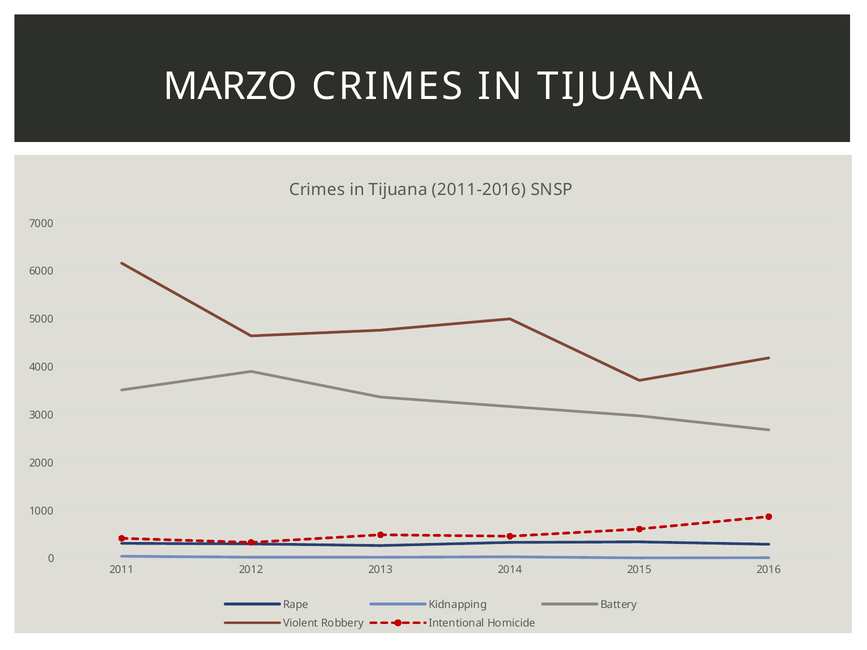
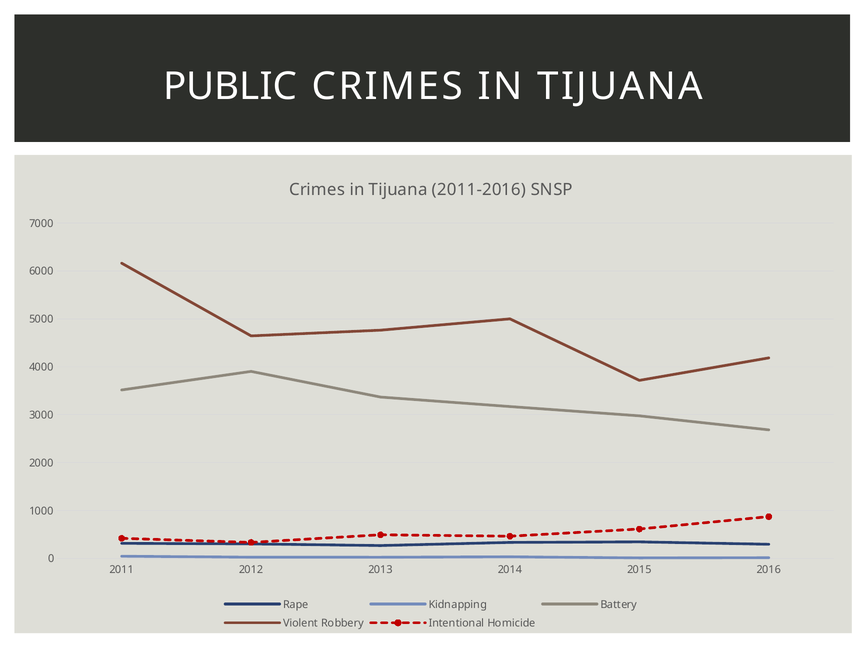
MARZO: MARZO -> PUBLIC
